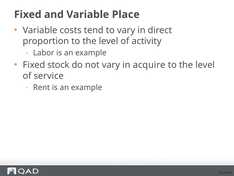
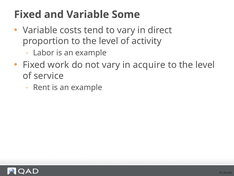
Place: Place -> Some
stock: stock -> work
